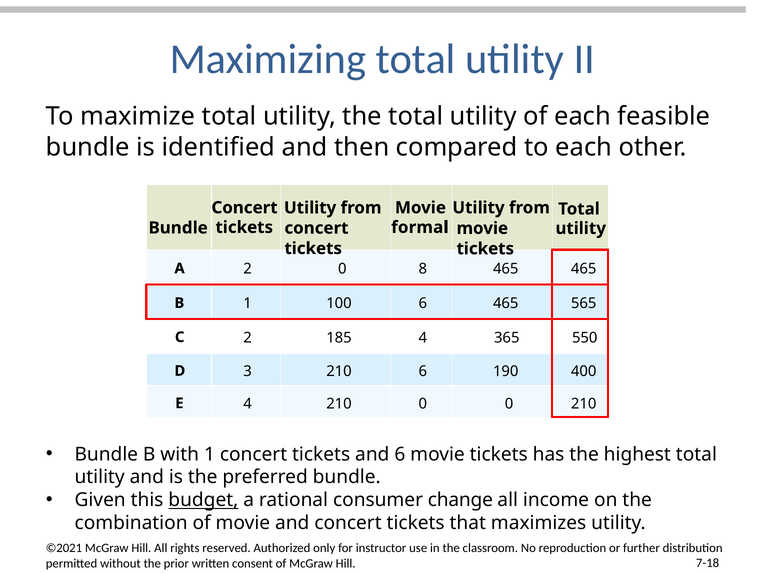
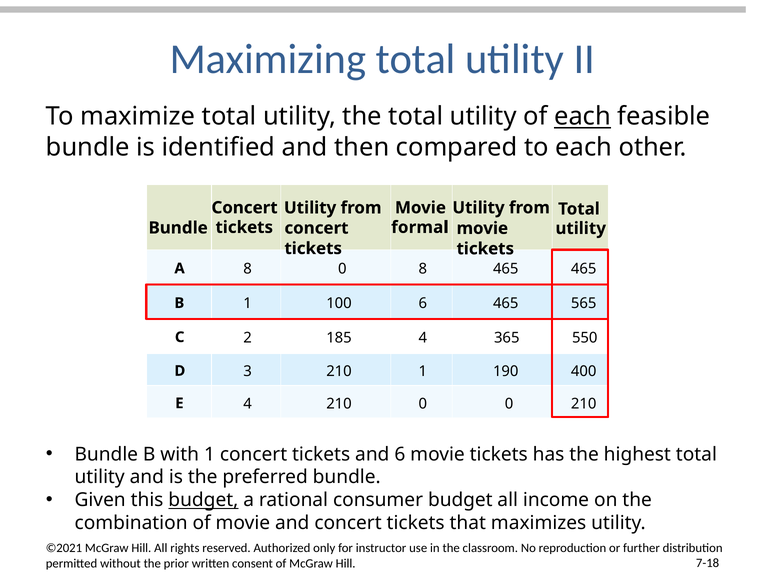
each at (582, 117) underline: none -> present
A 2: 2 -> 8
3 6: 6 -> 1
consumer change: change -> budget
